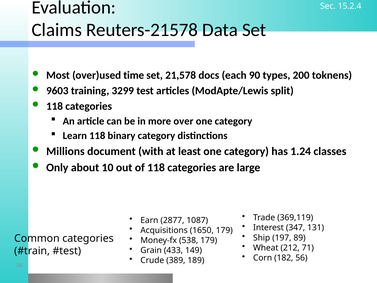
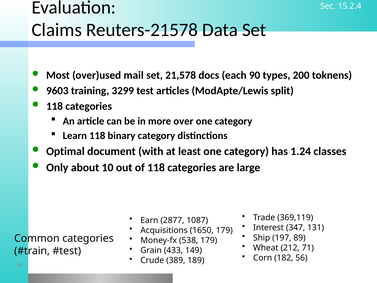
time: time -> mail
Millions: Millions -> Optimal
